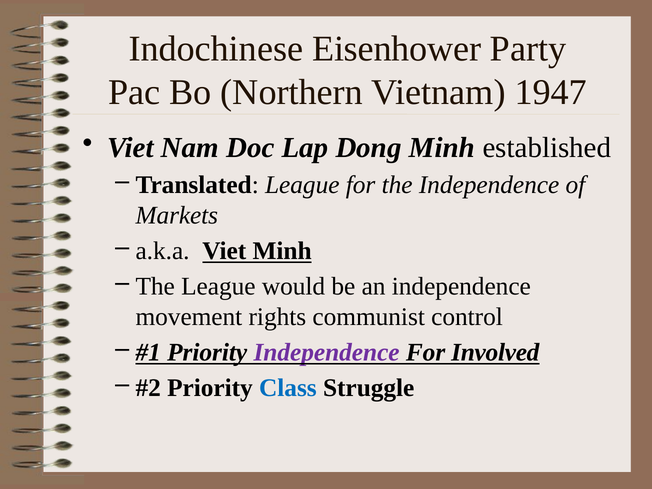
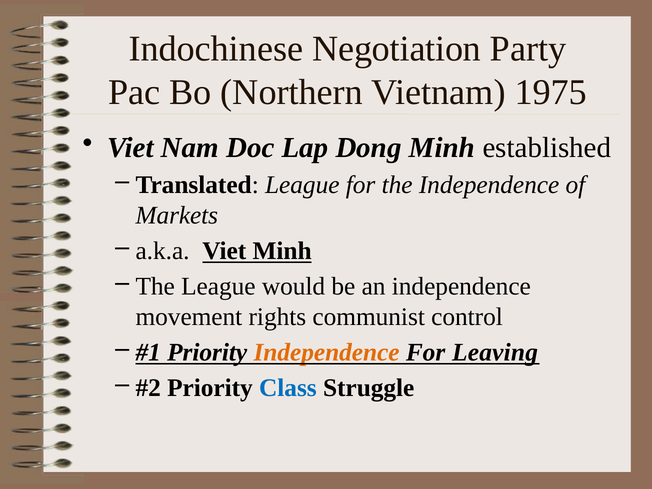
Eisenhower: Eisenhower -> Negotiation
1947: 1947 -> 1975
Independence at (327, 353) colour: purple -> orange
Involved: Involved -> Leaving
